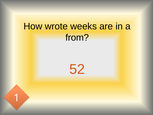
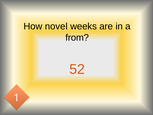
wrote: wrote -> novel
